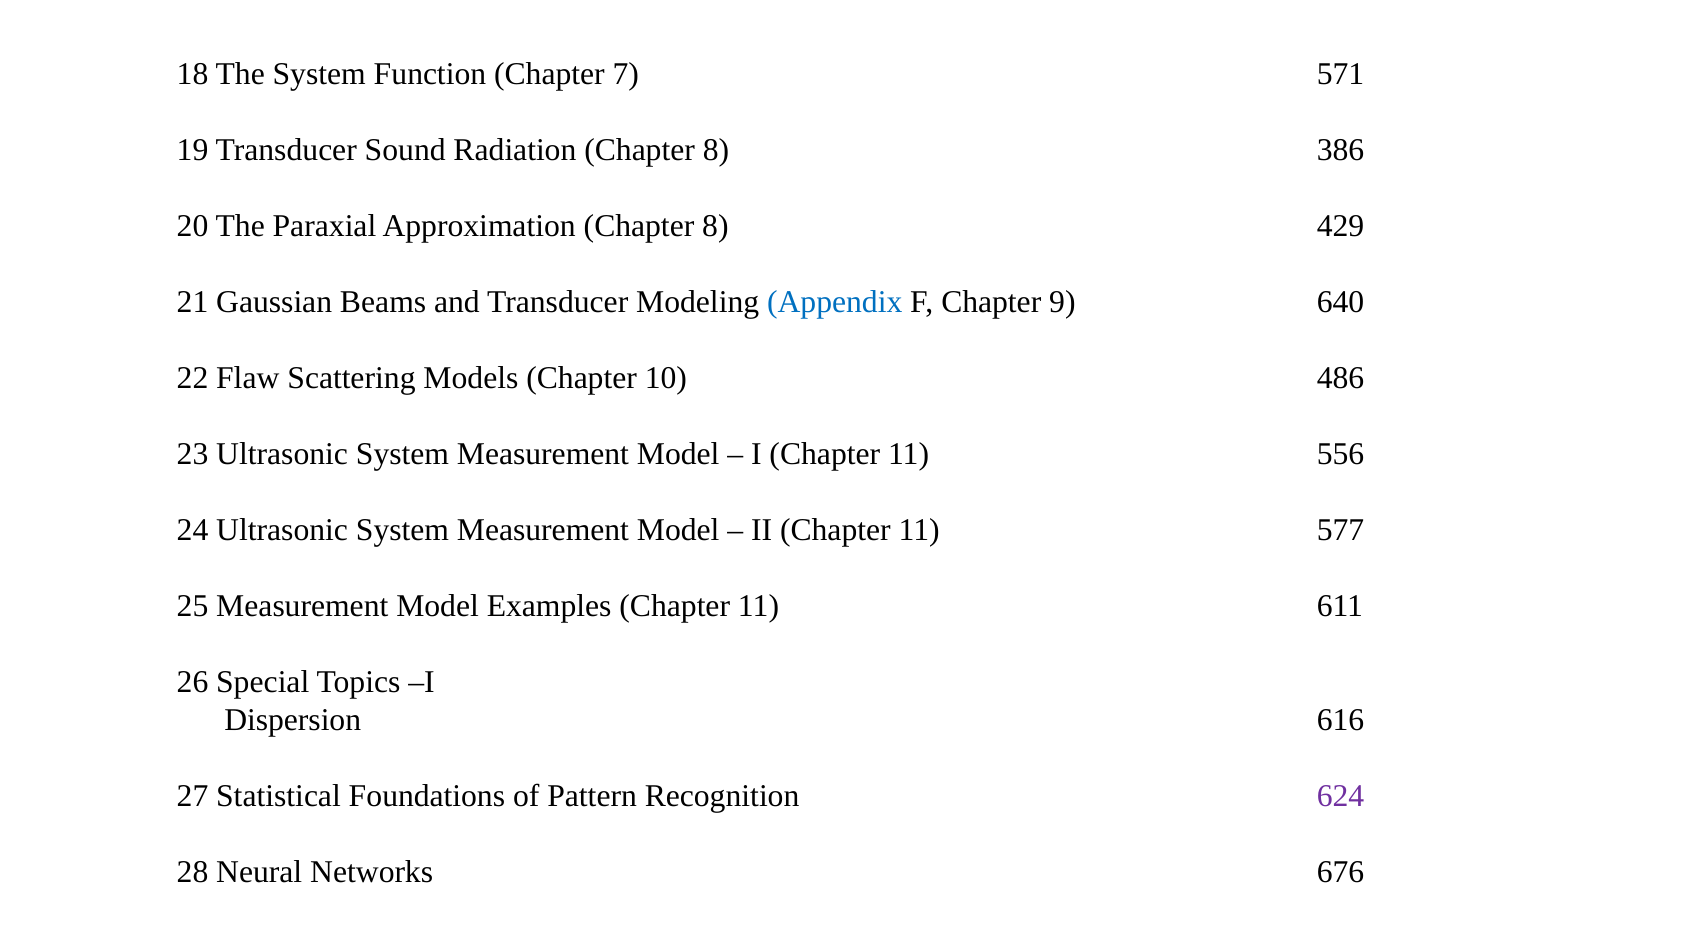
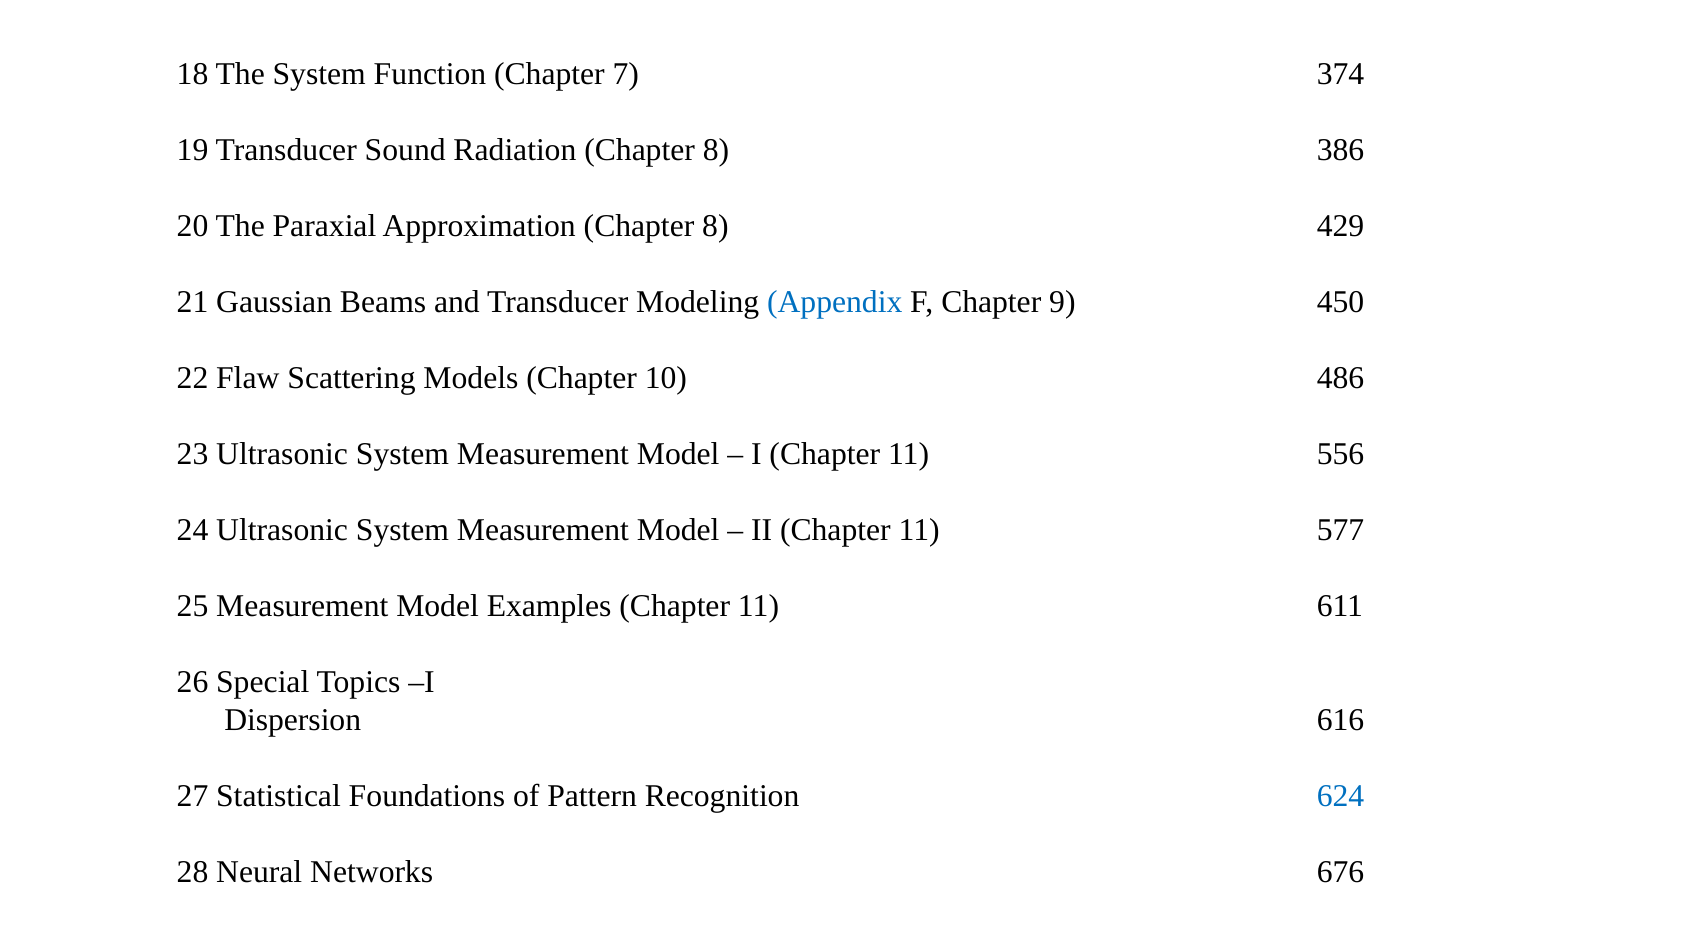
571: 571 -> 374
640: 640 -> 450
624 colour: purple -> blue
